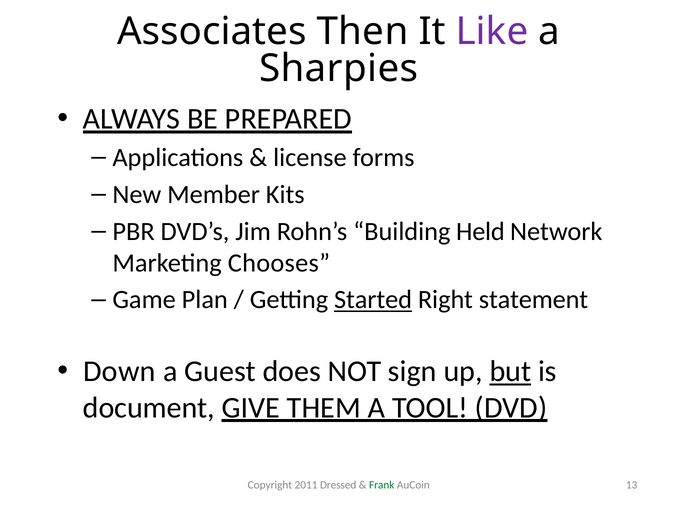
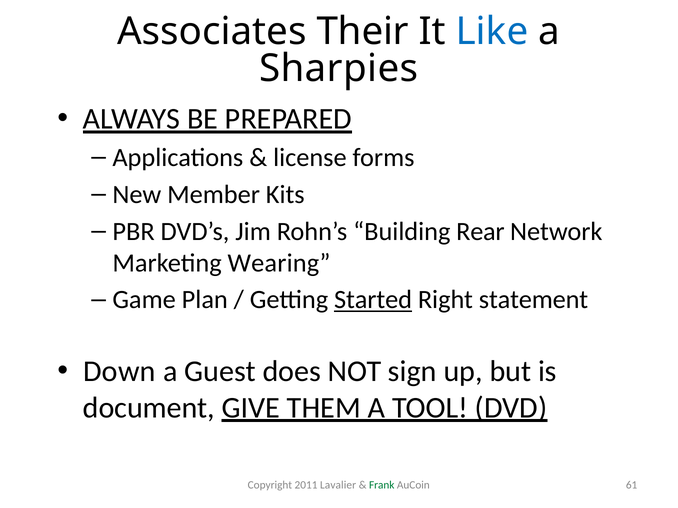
Then: Then -> Their
Like colour: purple -> blue
Held: Held -> Rear
Chooses: Chooses -> Wearing
but underline: present -> none
Dressed: Dressed -> Lavalier
13: 13 -> 61
